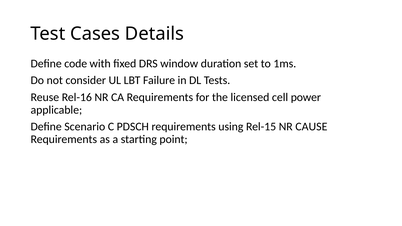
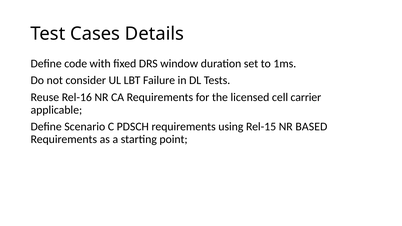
power: power -> carrier
CAUSE: CAUSE -> BASED
